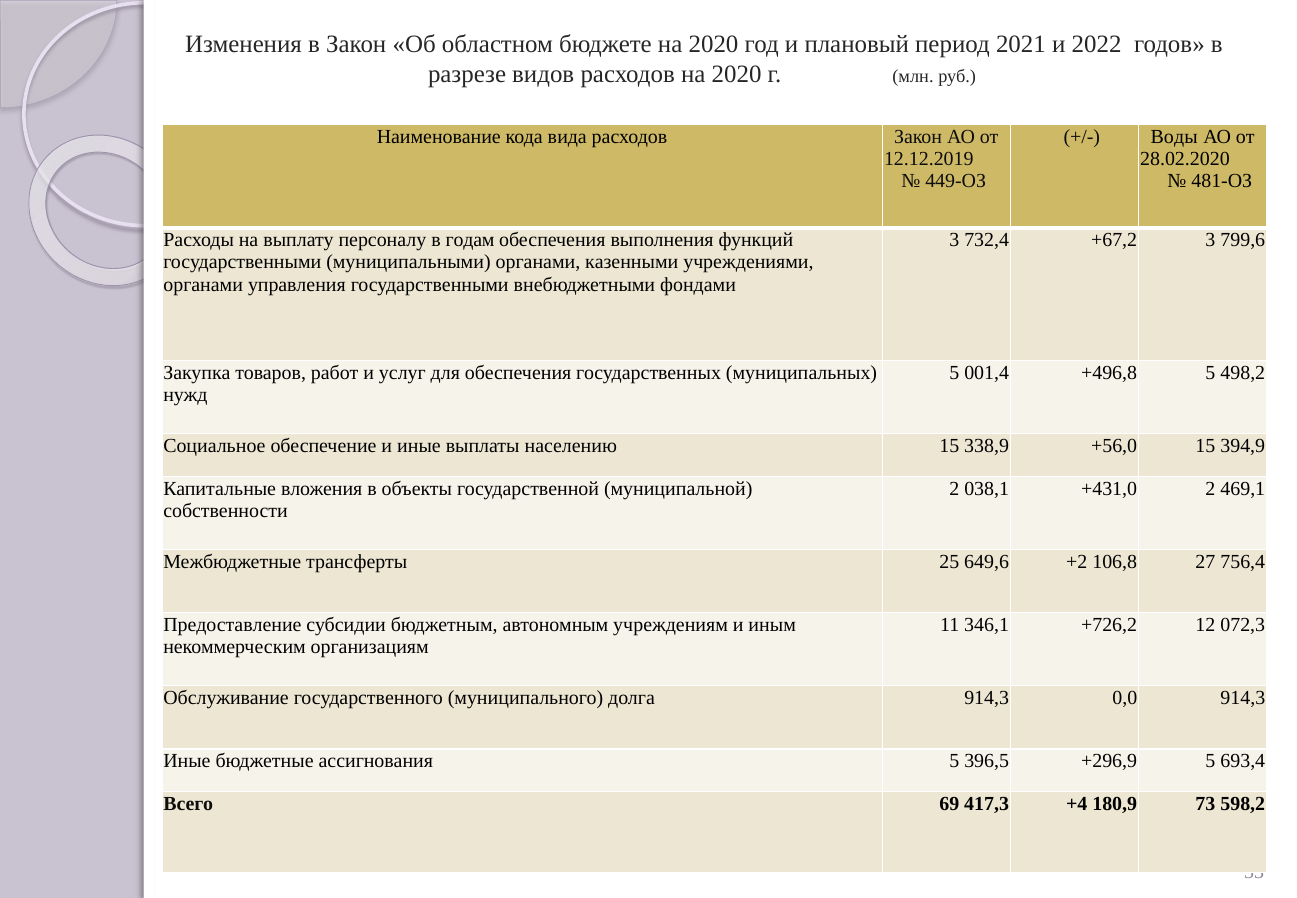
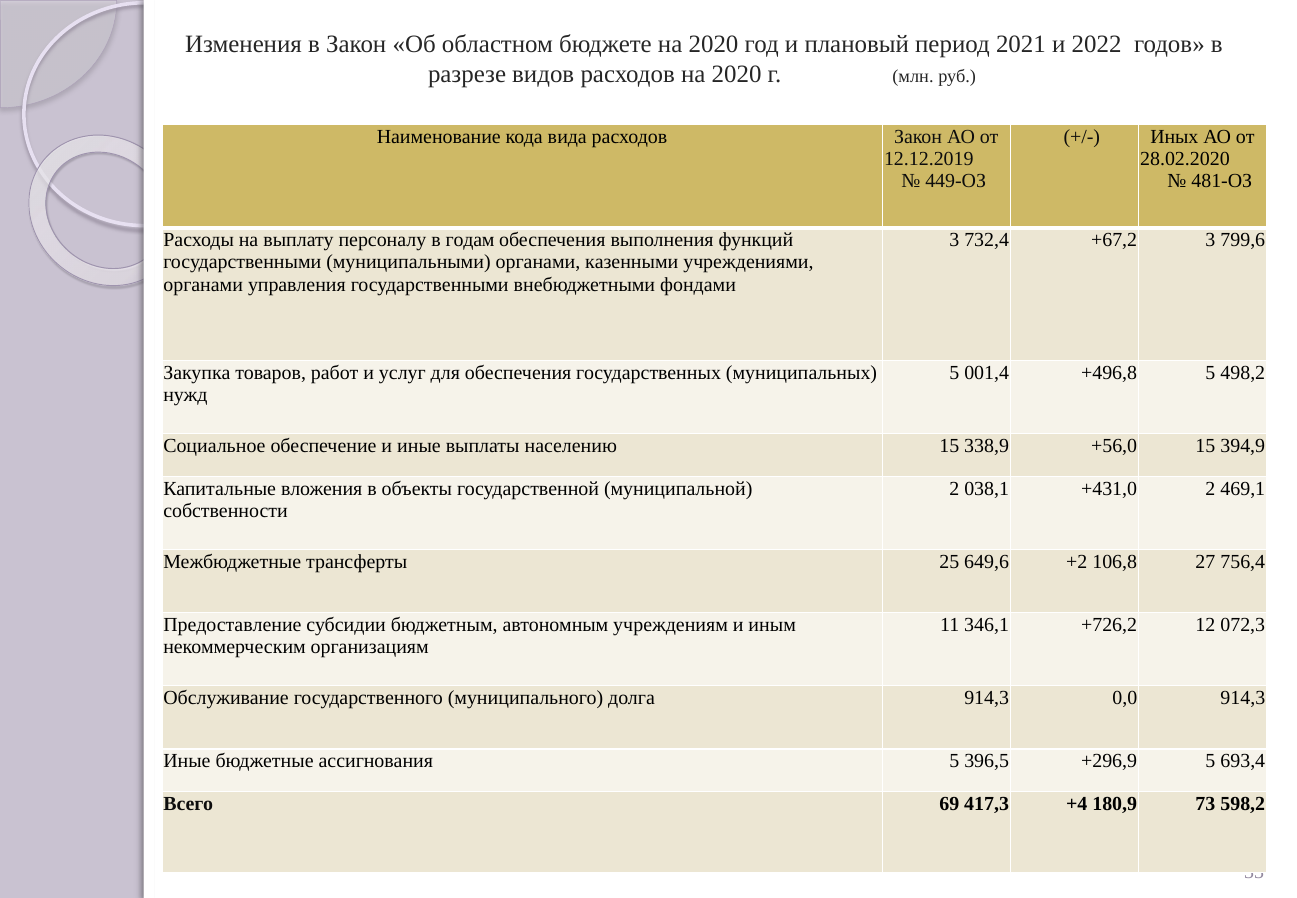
Воды: Воды -> Иных
